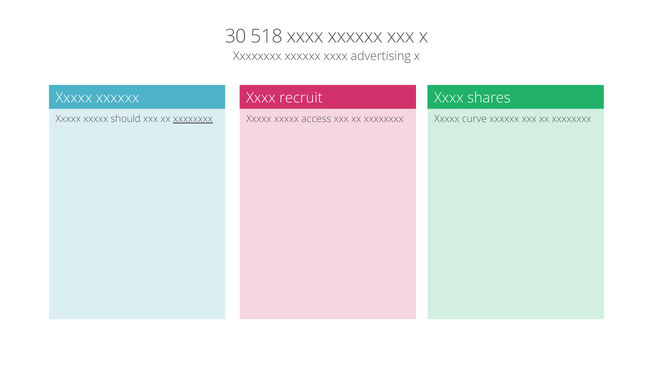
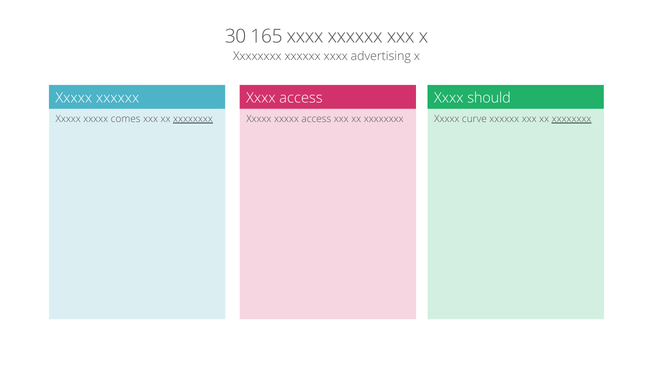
518: 518 -> 165
Xxxx recruit: recruit -> access
shares: shares -> should
should: should -> comes
xxxxxxxx at (572, 119) underline: none -> present
